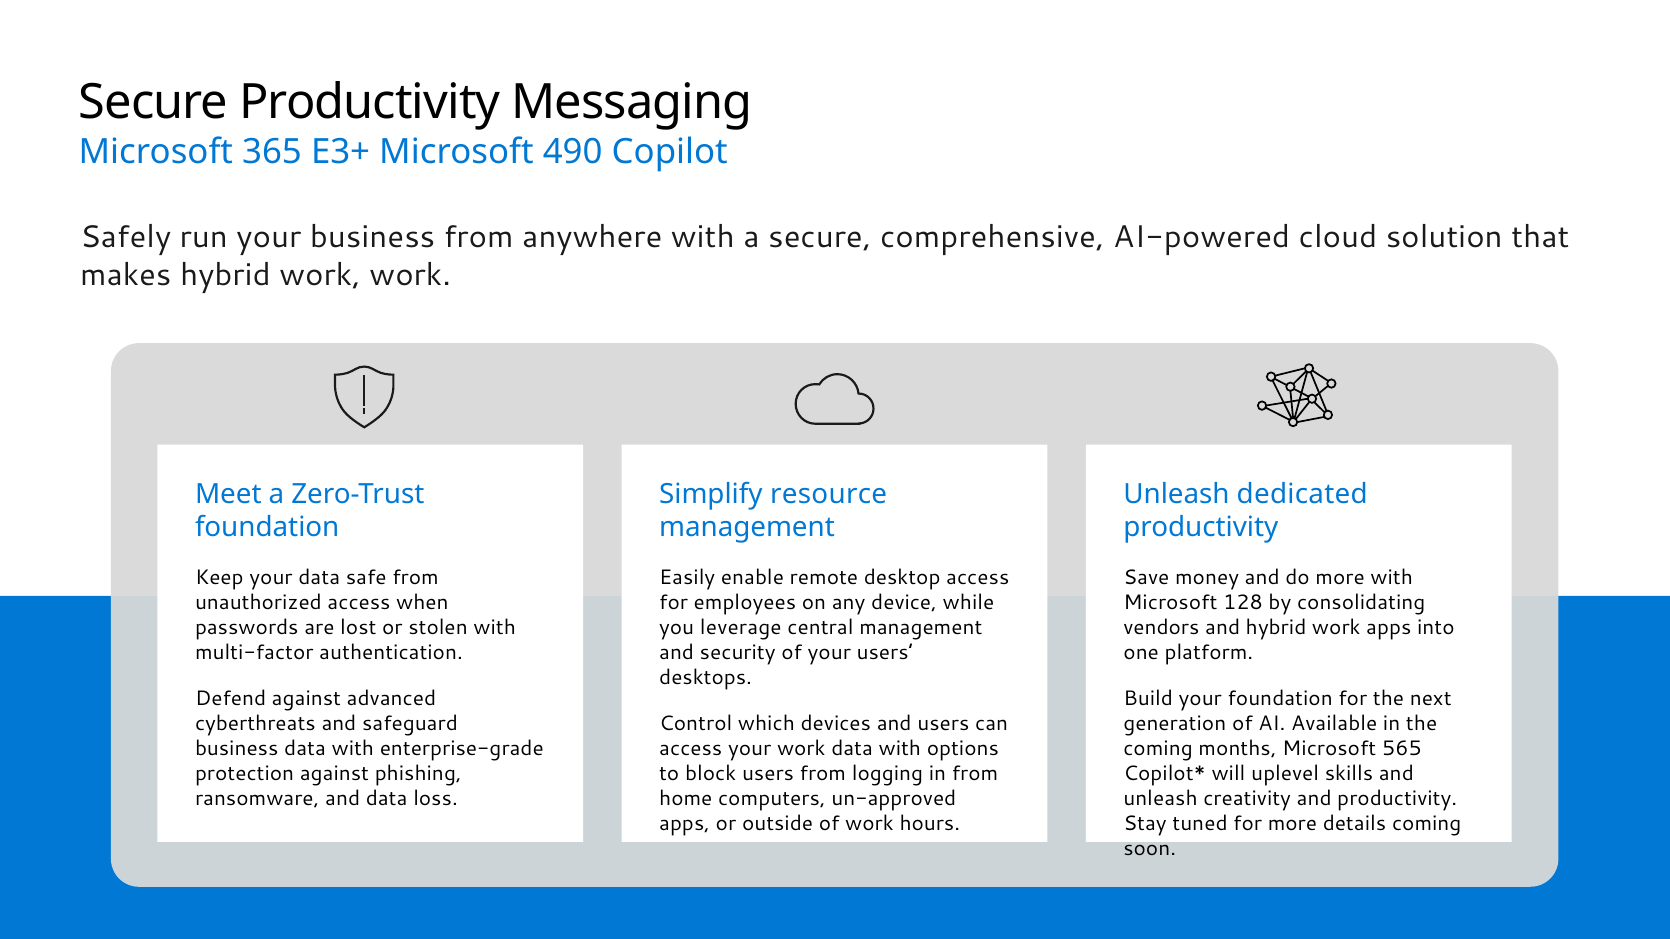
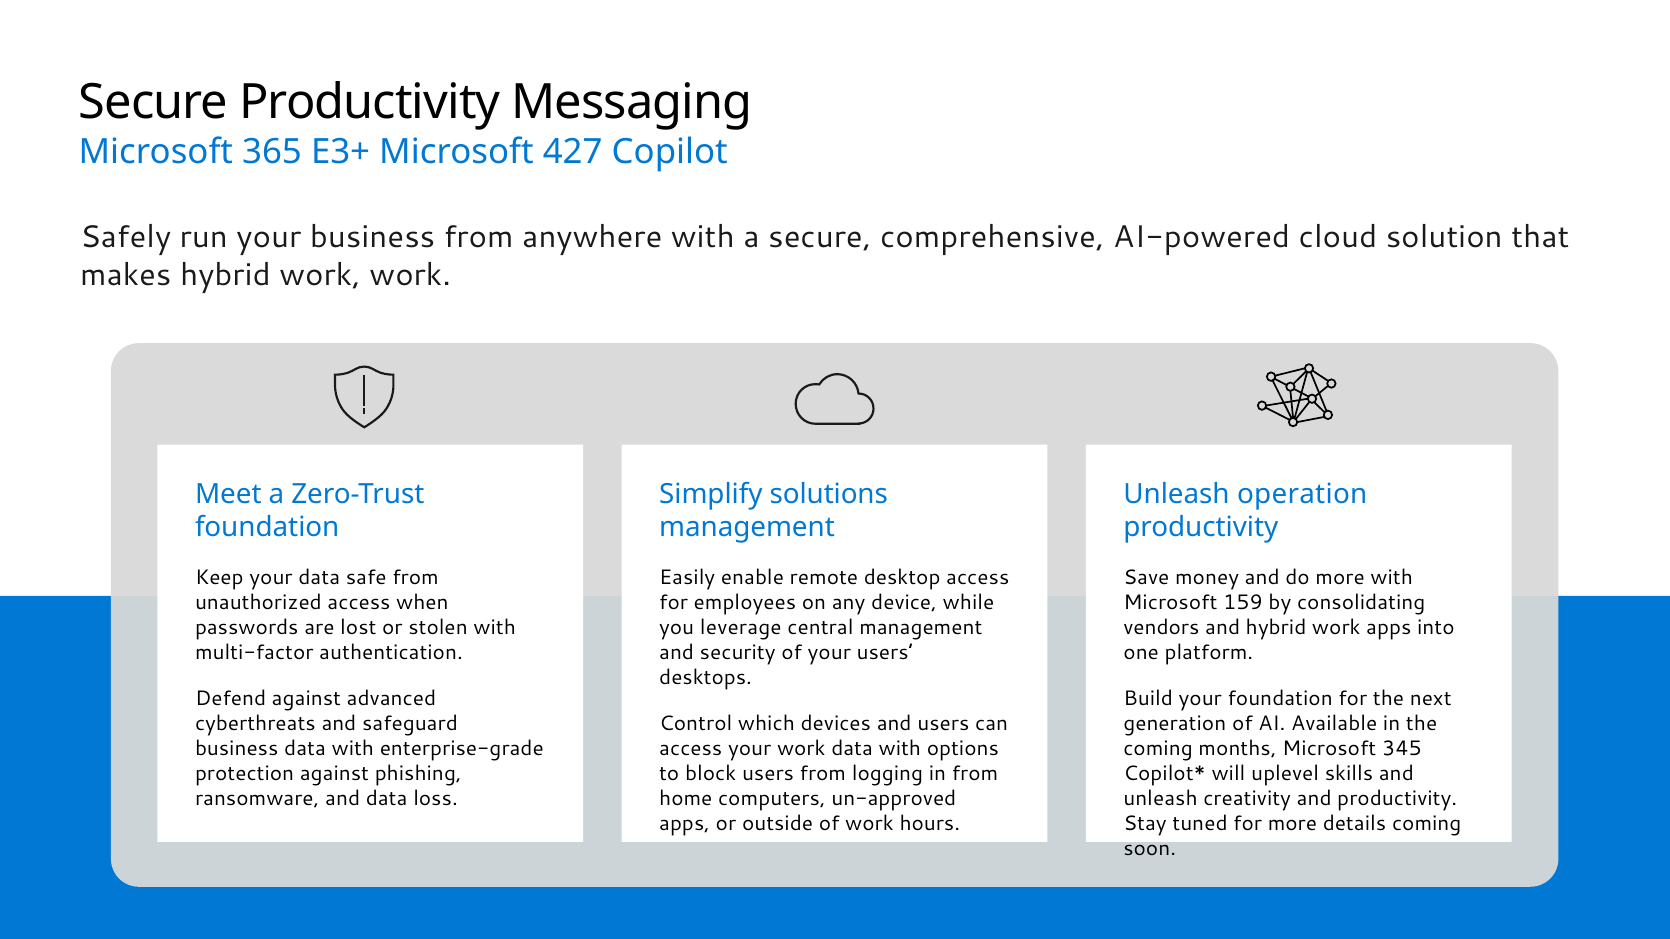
490: 490 -> 427
resource: resource -> solutions
dedicated: dedicated -> operation
128: 128 -> 159
565: 565 -> 345
